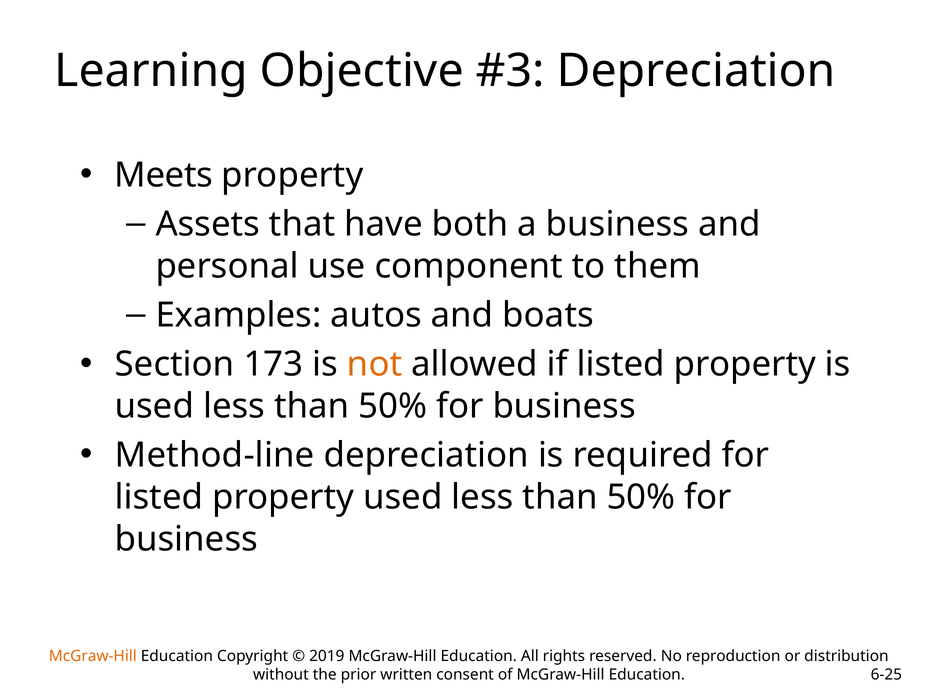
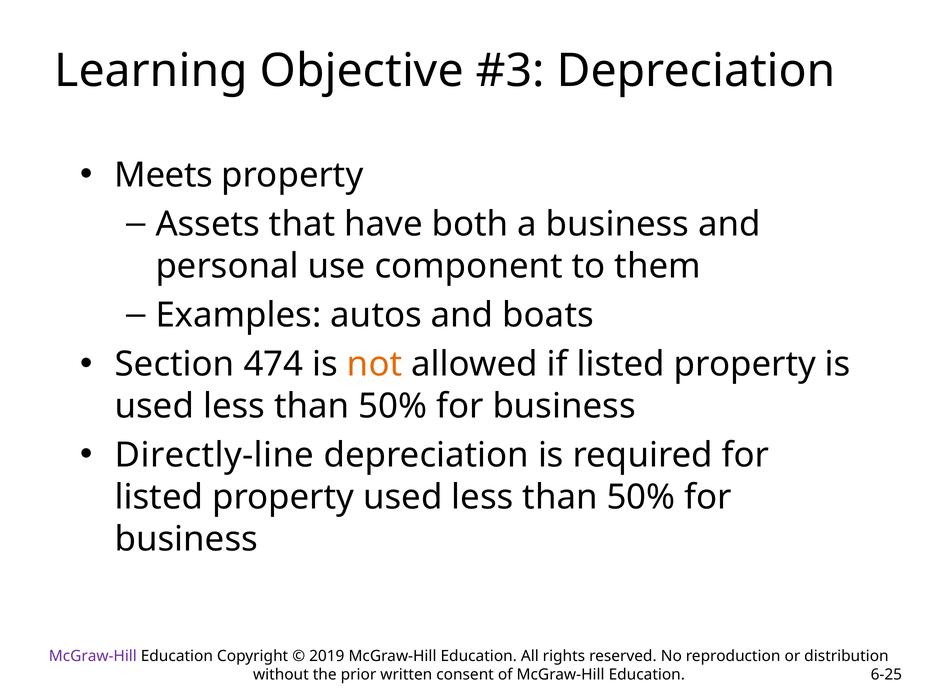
173: 173 -> 474
Method-line: Method-line -> Directly-line
McGraw-Hill at (93, 656) colour: orange -> purple
